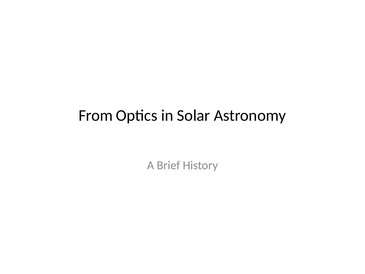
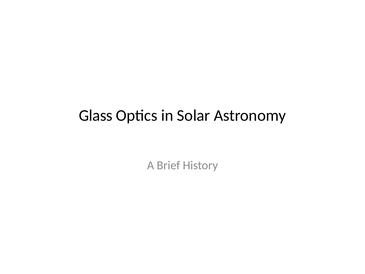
From: From -> Glass
